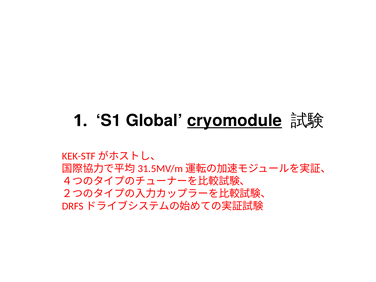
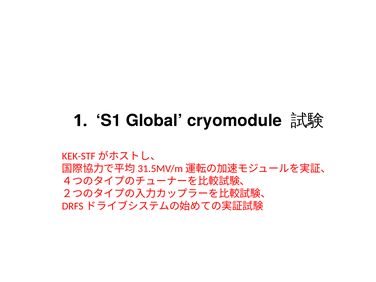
cryomodule underline: present -> none
